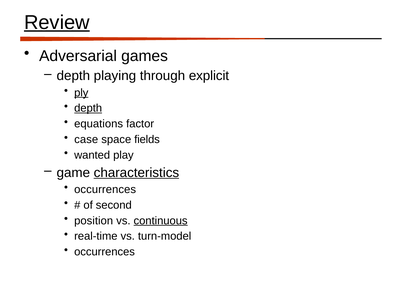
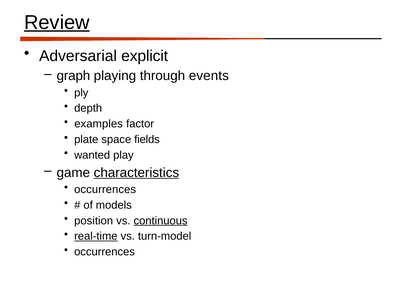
games: games -> explicit
depth at (73, 76): depth -> graph
explicit: explicit -> events
ply underline: present -> none
depth at (88, 108) underline: present -> none
equations: equations -> examples
case: case -> plate
second: second -> models
real-time underline: none -> present
